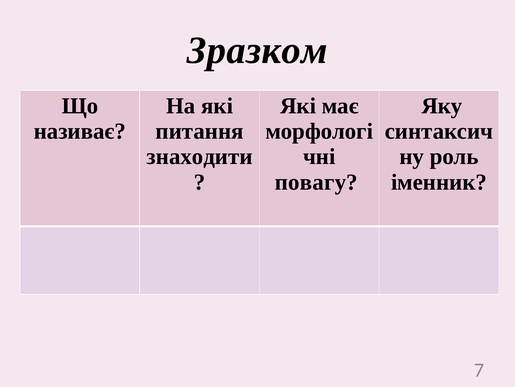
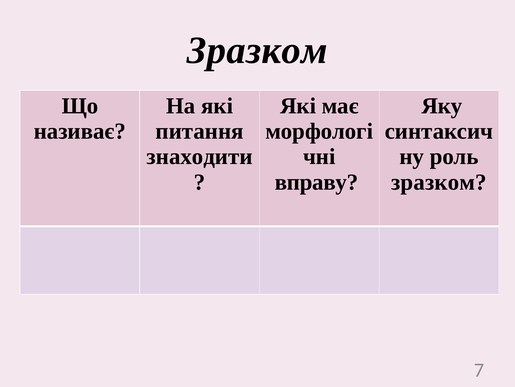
повагу: повагу -> вправу
іменник at (439, 182): іменник -> зразком
